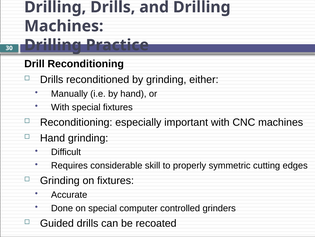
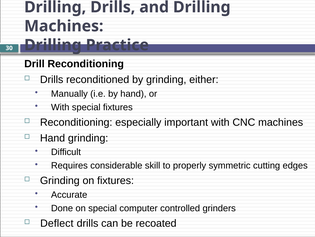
Guided: Guided -> Deflect
